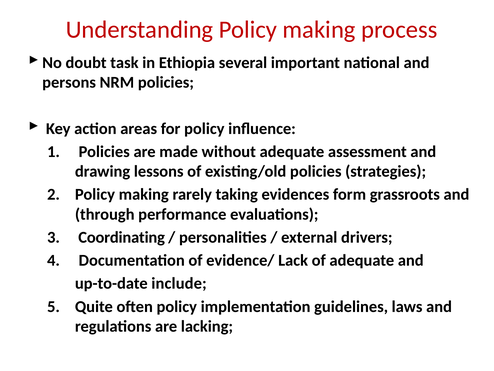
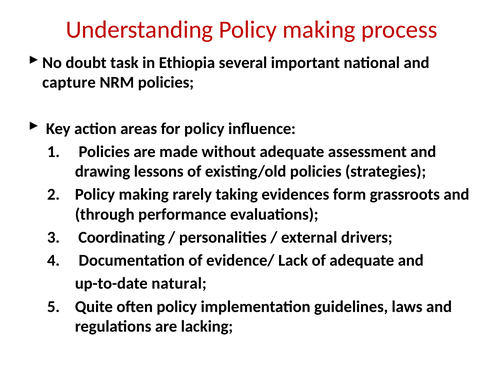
persons: persons -> capture
include: include -> natural
